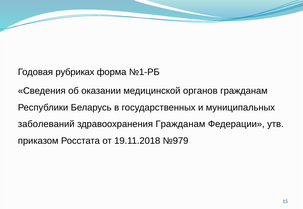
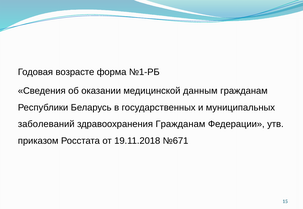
рубриках: рубриках -> возрасте
органов: органов -> данным
№979: №979 -> №671
